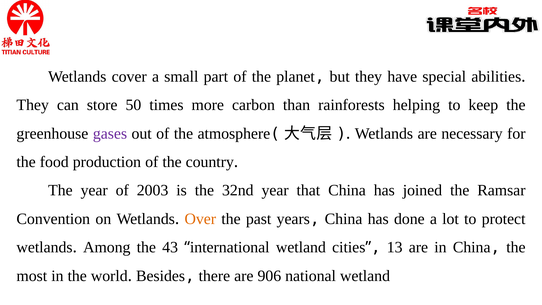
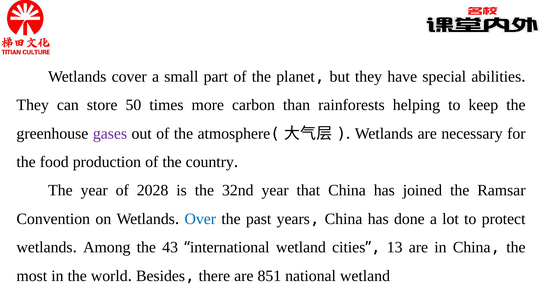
2003: 2003 -> 2028
Over colour: orange -> blue
906: 906 -> 851
